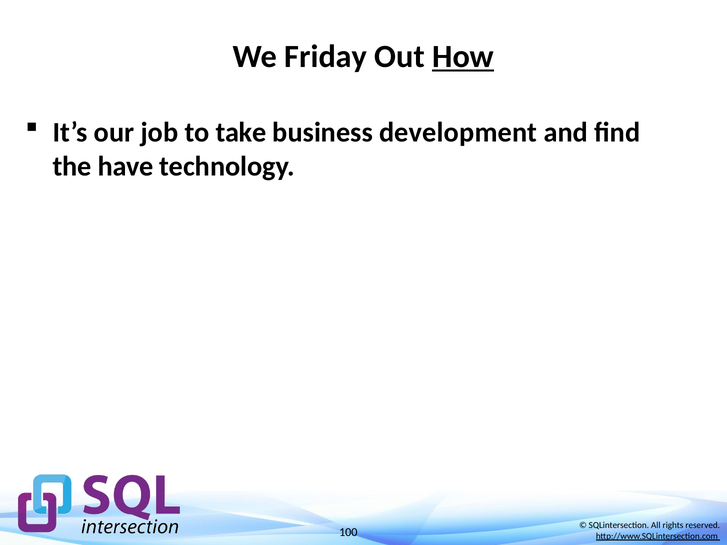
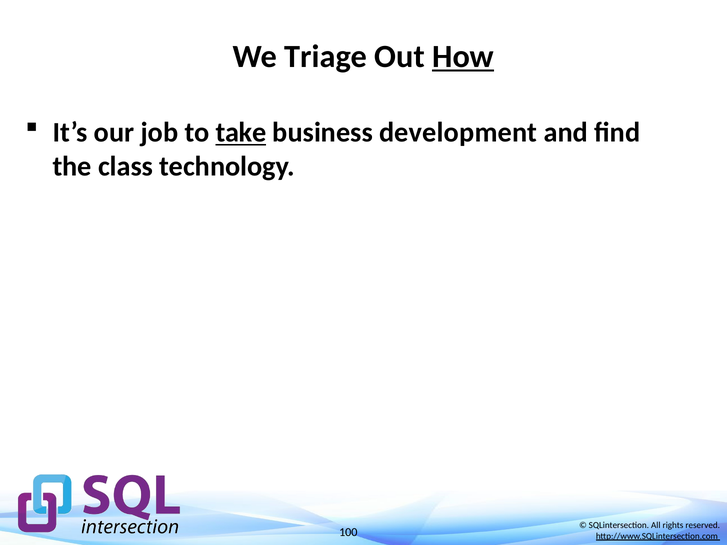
Friday: Friday -> Triage
take underline: none -> present
have: have -> class
